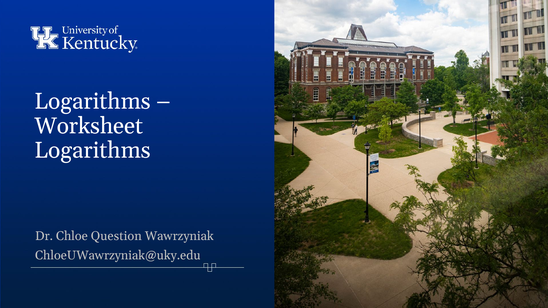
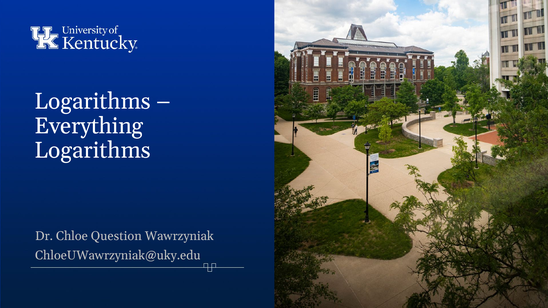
Worksheet: Worksheet -> Everything
